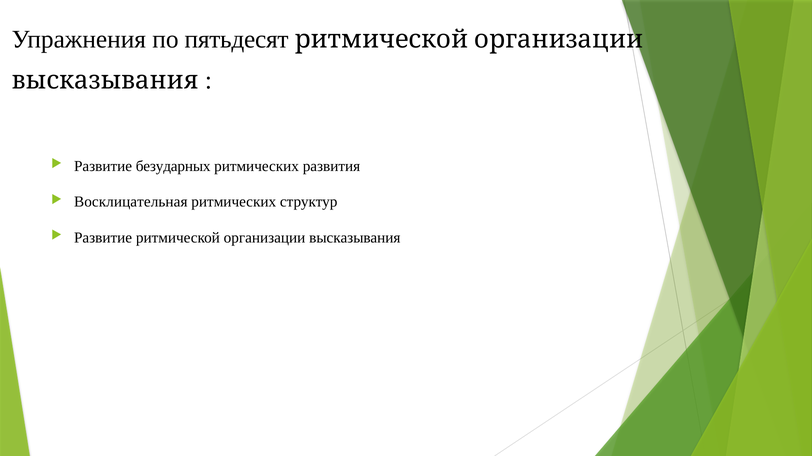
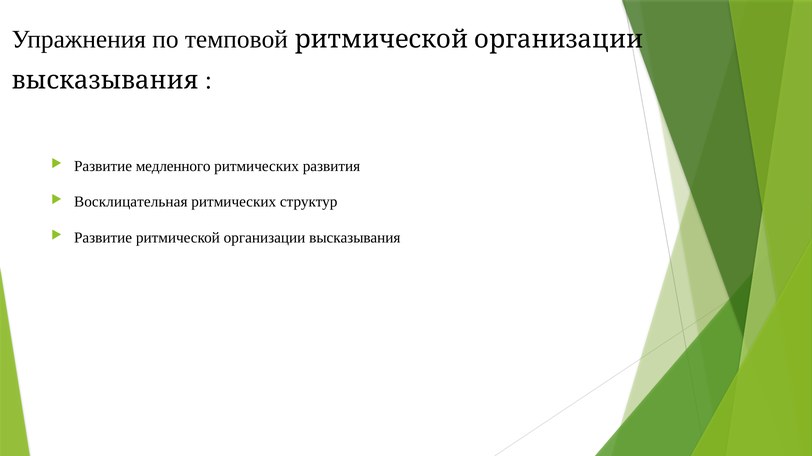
пятьдесят: пятьдесят -> темповой
безударных: безударных -> медленного
